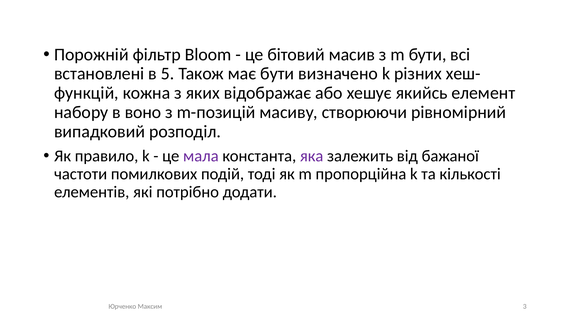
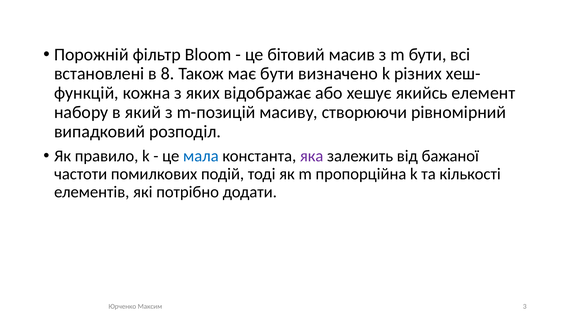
5: 5 -> 8
воно: воно -> який
мала colour: purple -> blue
